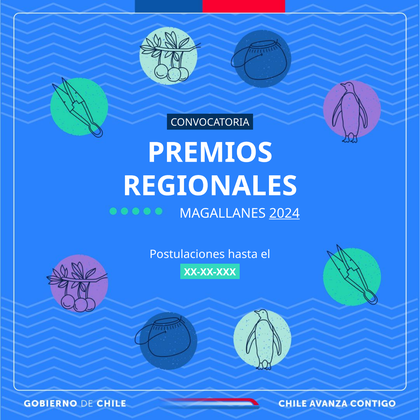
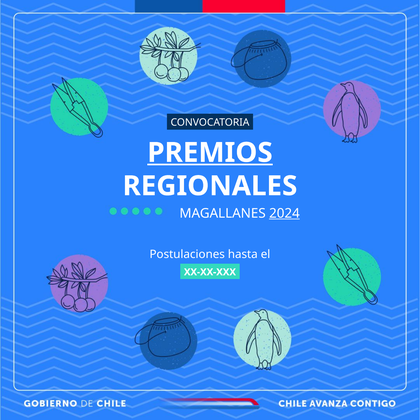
PREMIOS underline: none -> present
